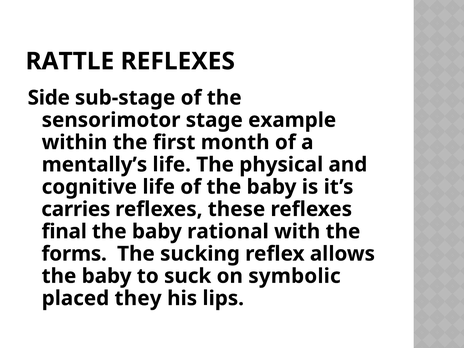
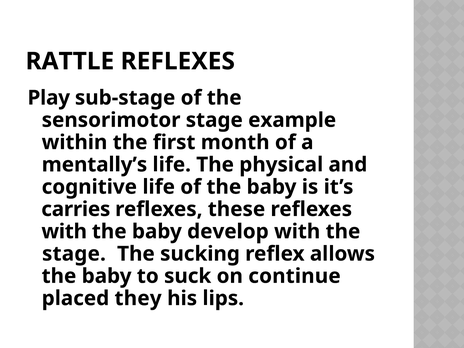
Side: Side -> Play
final at (64, 231): final -> with
rational: rational -> develop
forms at (74, 254): forms -> stage
symbolic: symbolic -> continue
